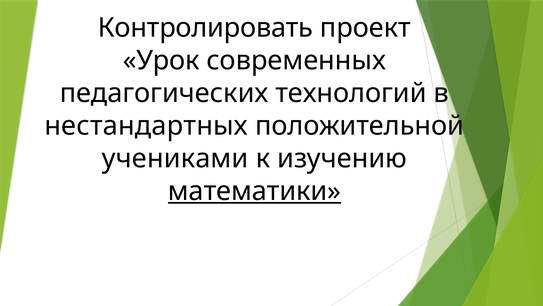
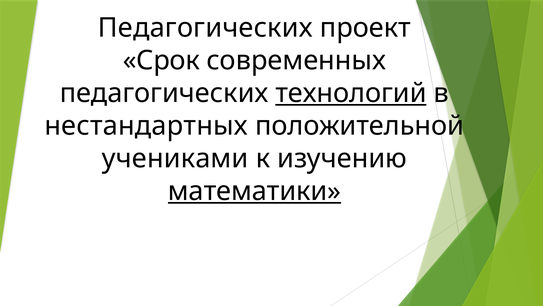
Контролировать at (206, 28): Контролировать -> Педагогических
Урок: Урок -> Срок
технологий underline: none -> present
